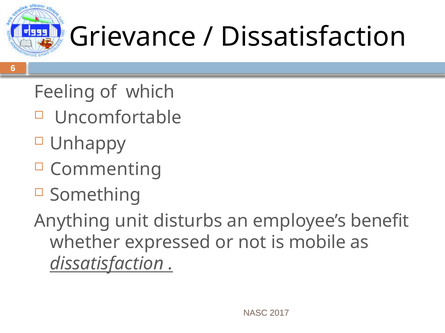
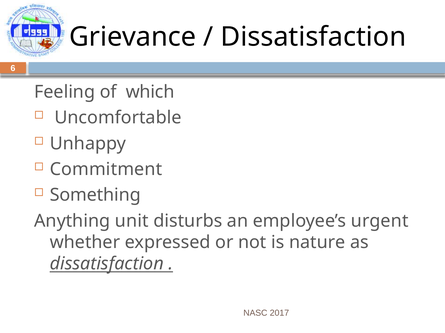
Commenting: Commenting -> Commitment
benefit: benefit -> urgent
mobile: mobile -> nature
